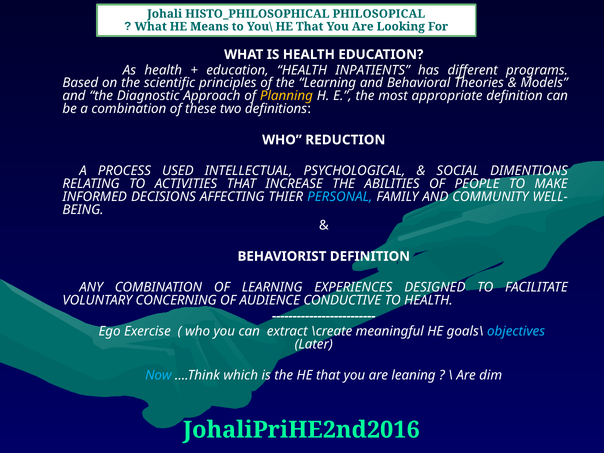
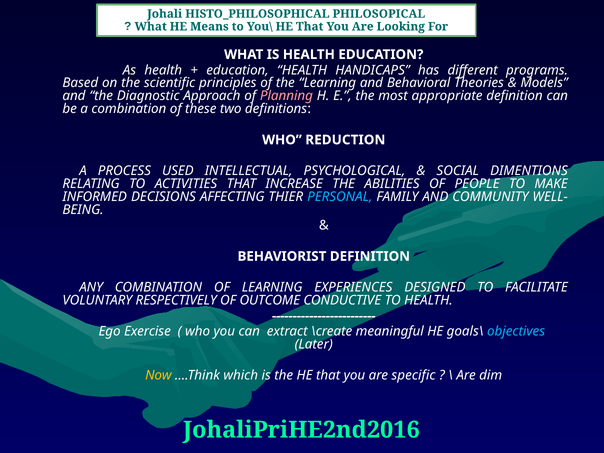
INPATIENTS: INPATIENTS -> HANDICAPS
Planning colour: yellow -> pink
CONCERNING: CONCERNING -> RESPECTIVELY
AUDIENCE: AUDIENCE -> OUTCOME
Now colour: light blue -> yellow
leaning: leaning -> specific
